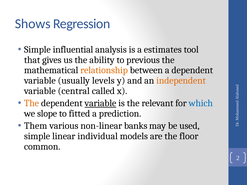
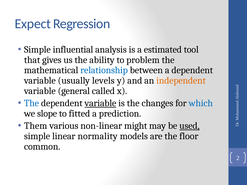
Shows: Shows -> Expect
estimates: estimates -> estimated
previous: previous -> problem
relationship colour: orange -> blue
central: central -> general
The at (32, 103) colour: orange -> blue
relevant: relevant -> changes
banks: banks -> might
used underline: none -> present
individual: individual -> normality
